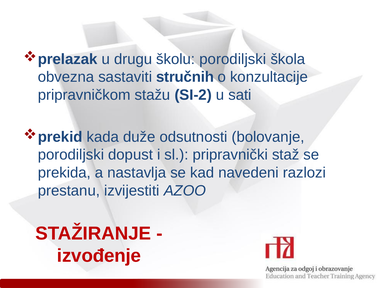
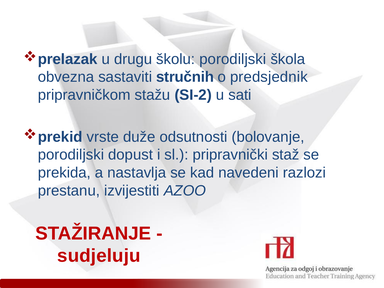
konzultacije: konzultacije -> predsjednik
kada: kada -> vrste
izvođenje: izvođenje -> sudjeluju
